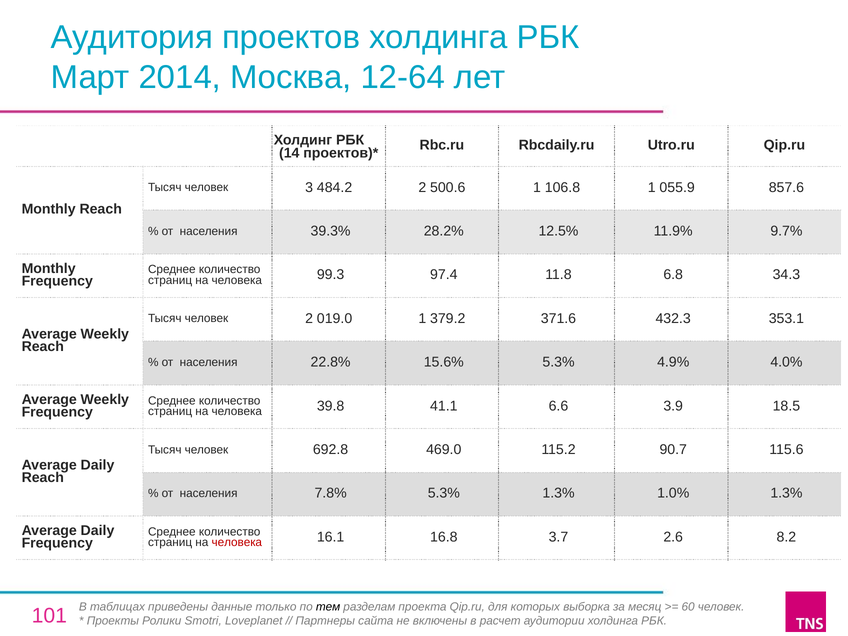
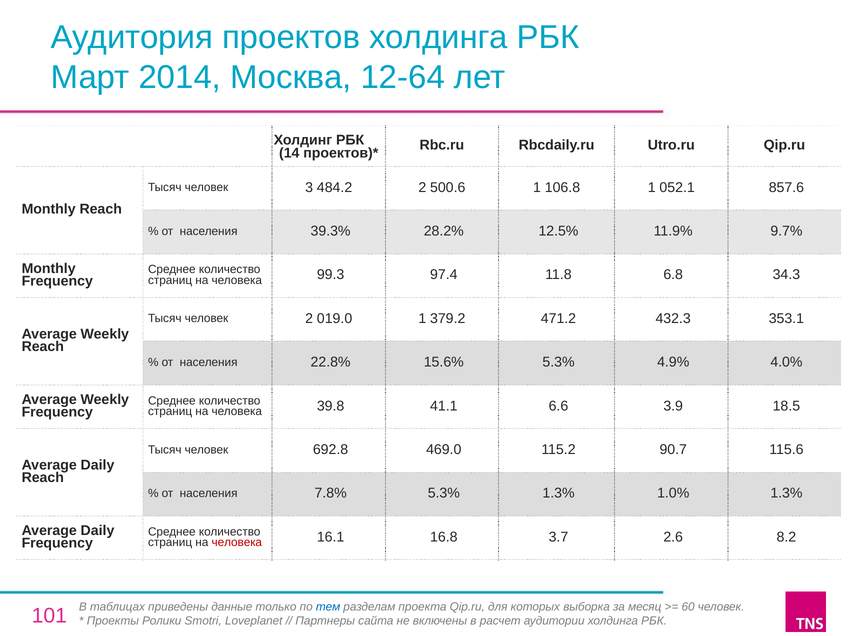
055.9: 055.9 -> 052.1
371.6: 371.6 -> 471.2
тем colour: black -> blue
